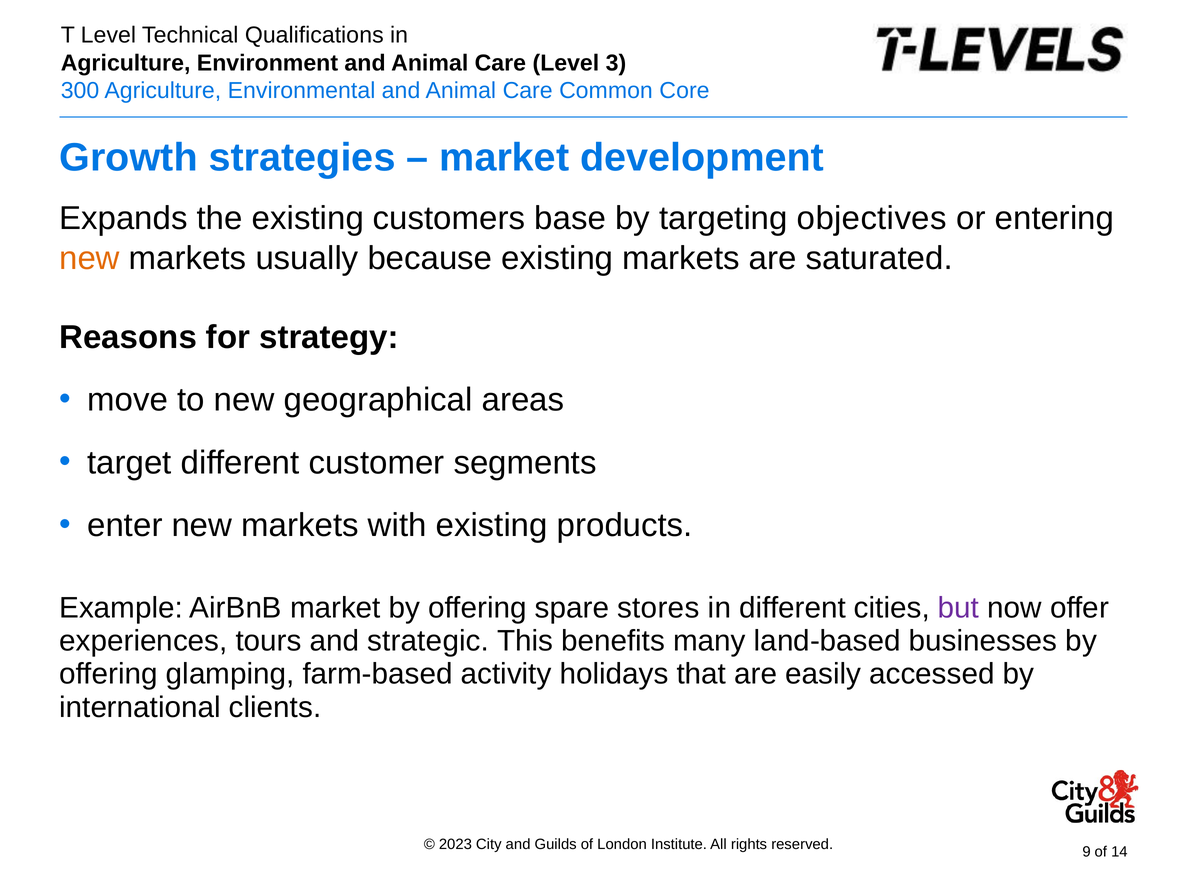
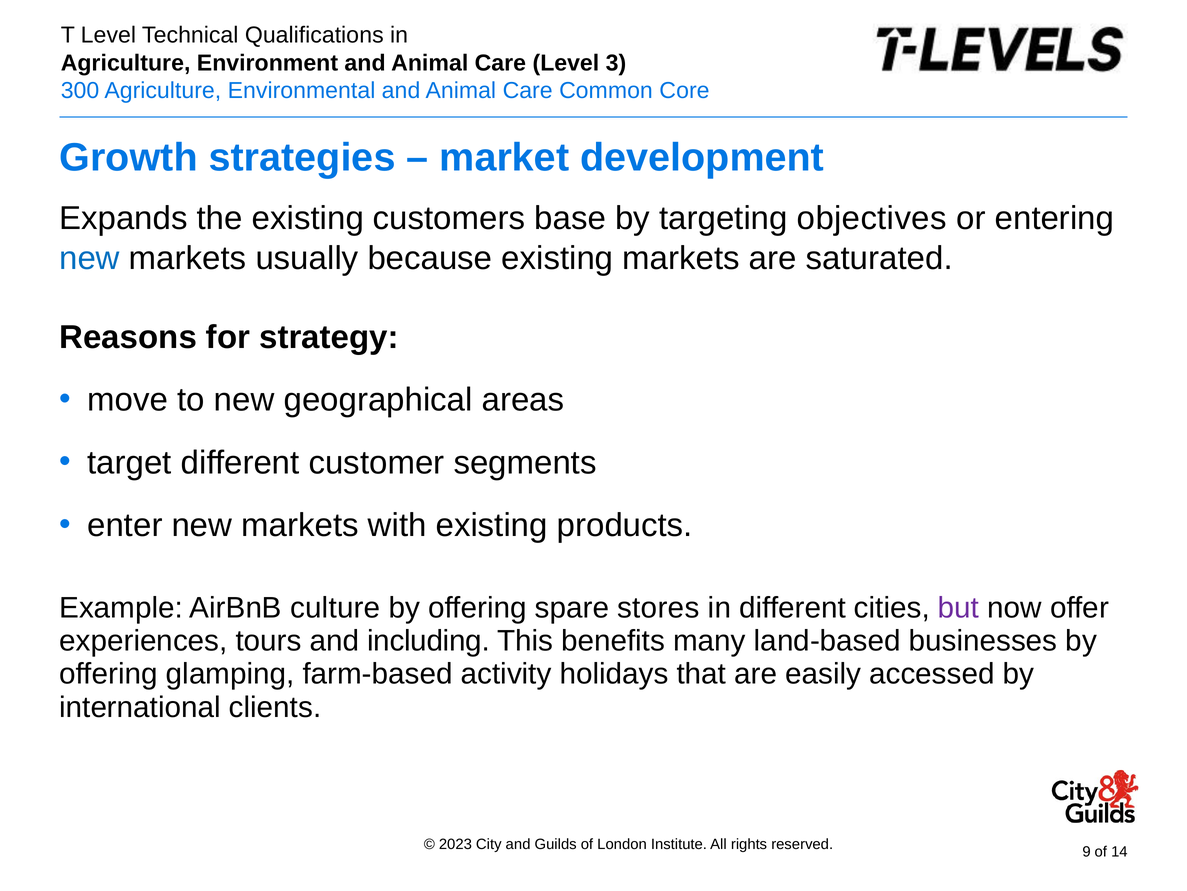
new at (90, 258) colour: orange -> blue
AirBnB market: market -> culture
strategic: strategic -> including
